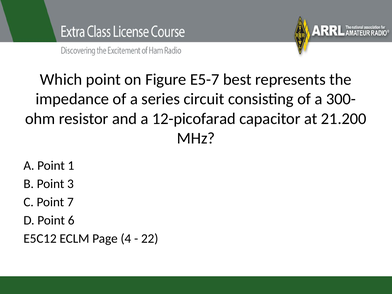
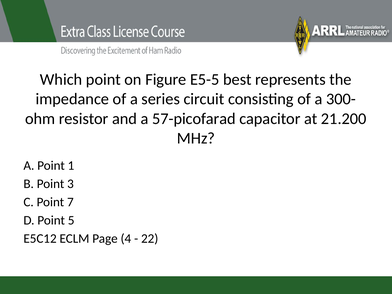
E5-7: E5-7 -> E5-5
12-picofarad: 12-picofarad -> 57-picofarad
6: 6 -> 5
